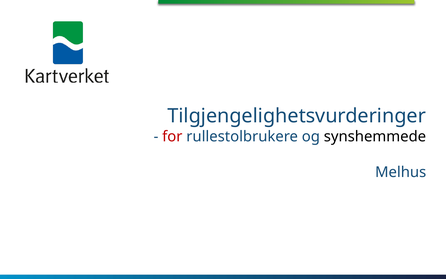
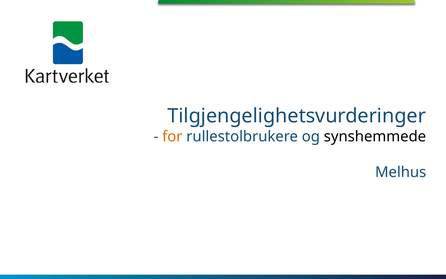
for colour: red -> orange
